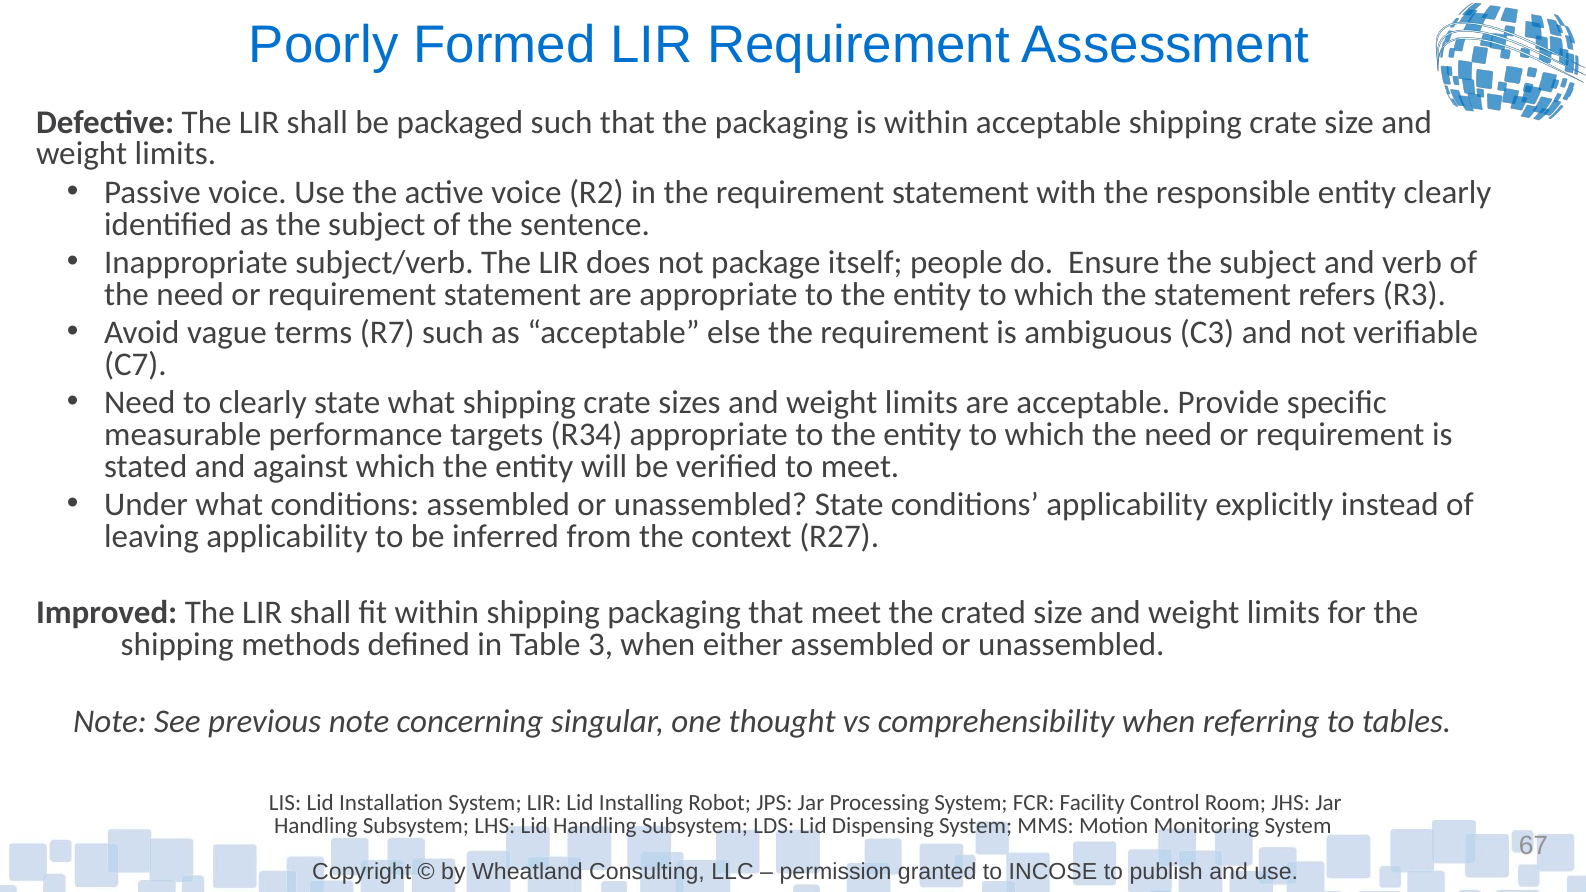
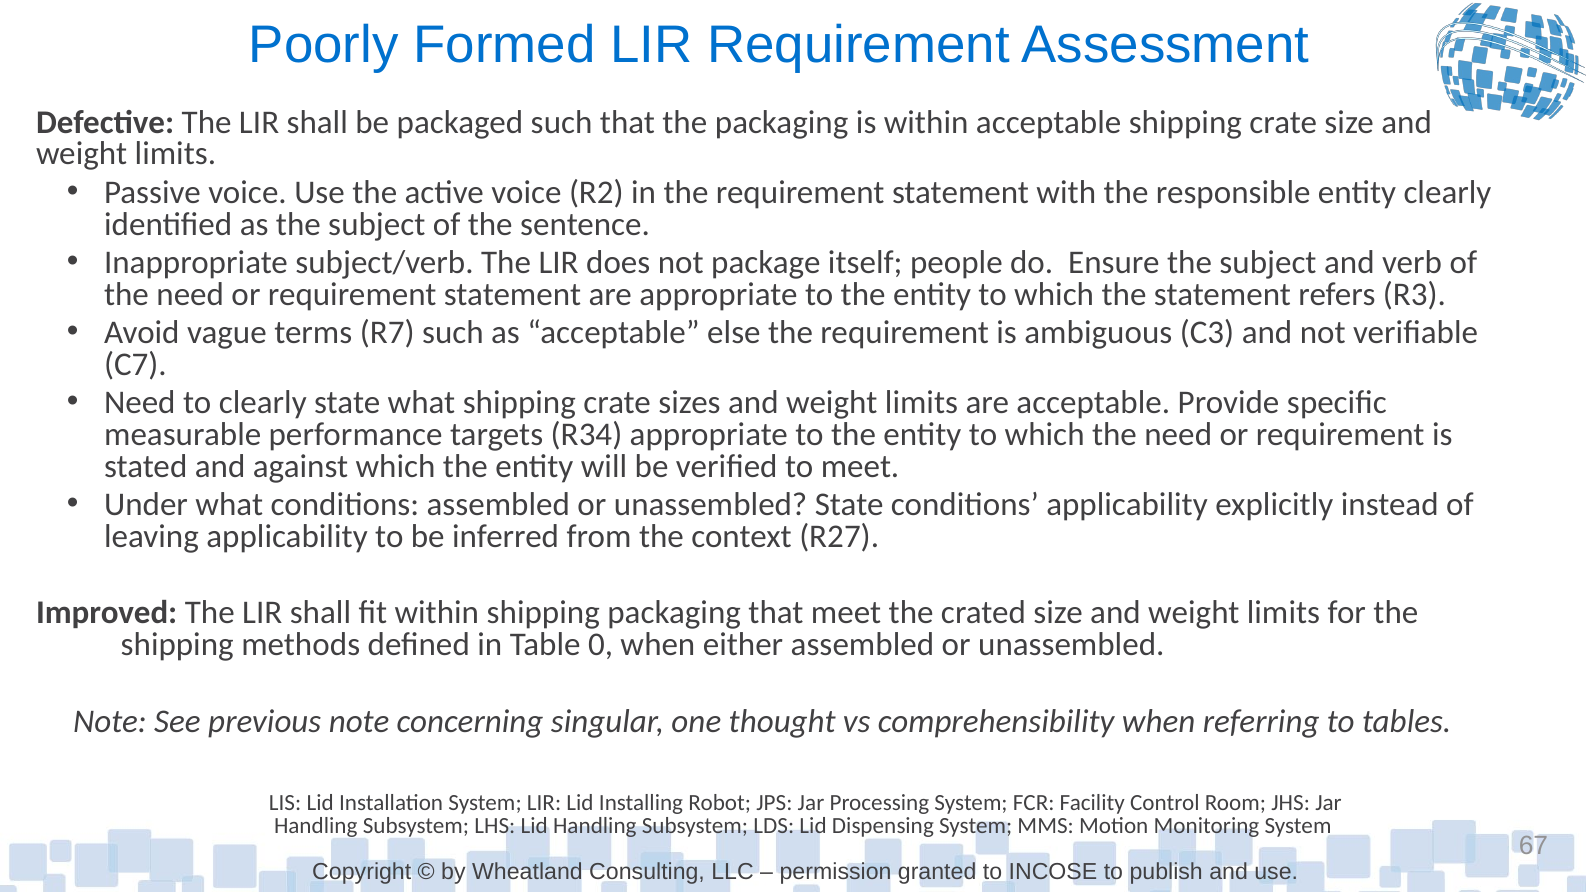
3: 3 -> 0
